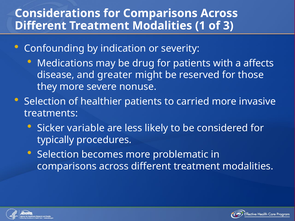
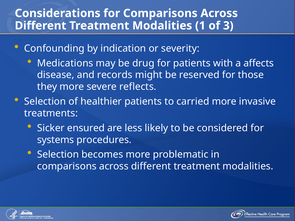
greater: greater -> records
nonuse: nonuse -> reflects
variable: variable -> ensured
typically: typically -> systems
